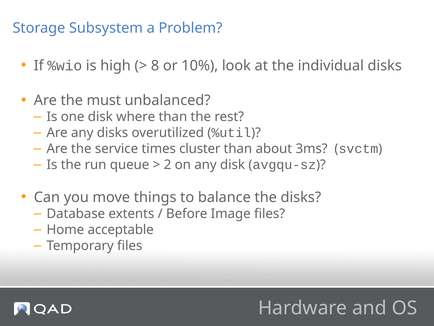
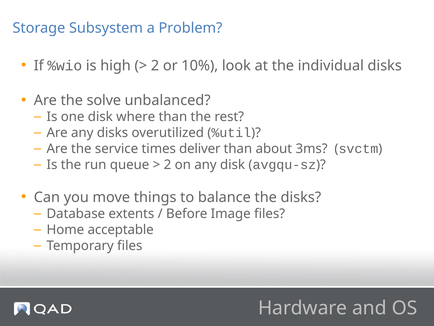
8 at (155, 65): 8 -> 2
must: must -> solve
cluster: cluster -> deliver
